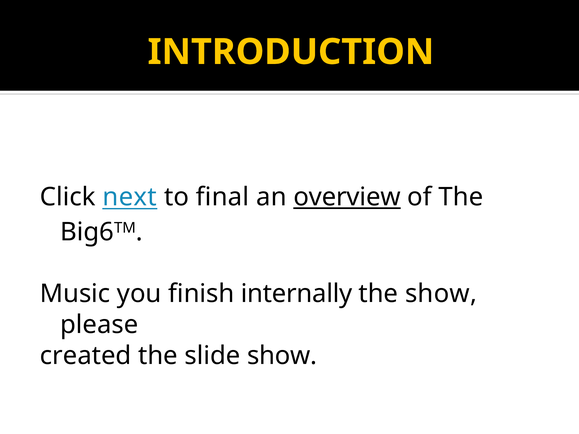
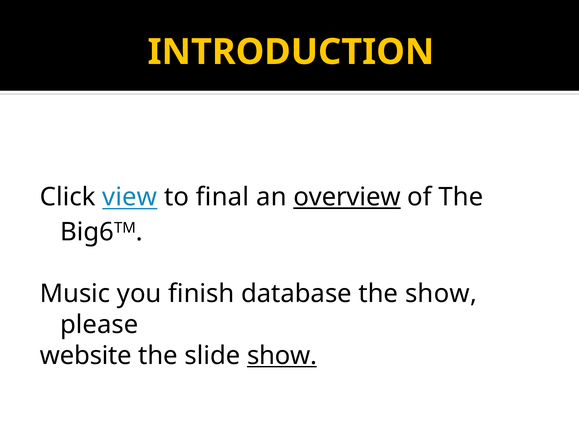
next: next -> view
internally: internally -> database
created: created -> website
show at (282, 356) underline: none -> present
